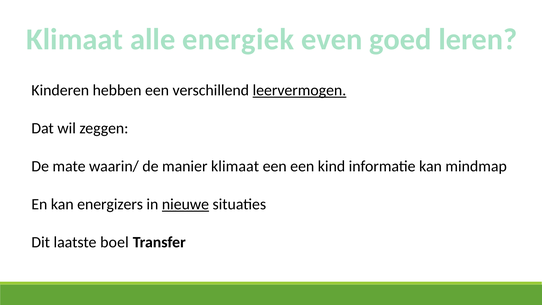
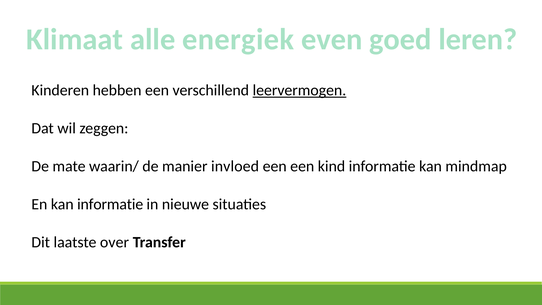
manier klimaat: klimaat -> invloed
kan energizers: energizers -> informatie
nieuwe underline: present -> none
boel: boel -> over
